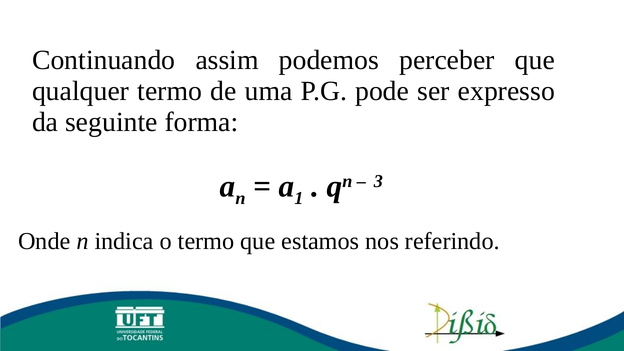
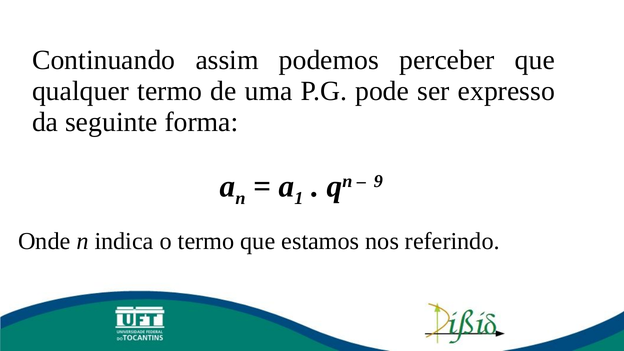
3: 3 -> 9
